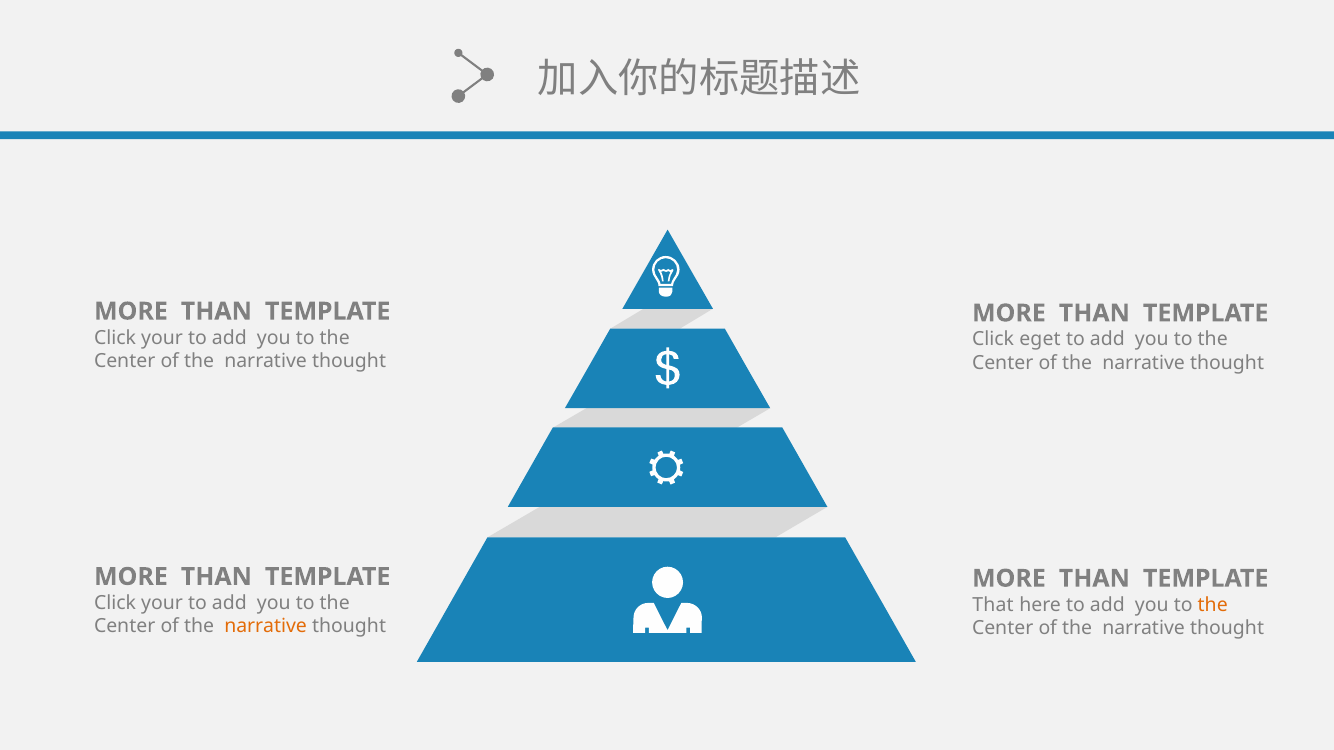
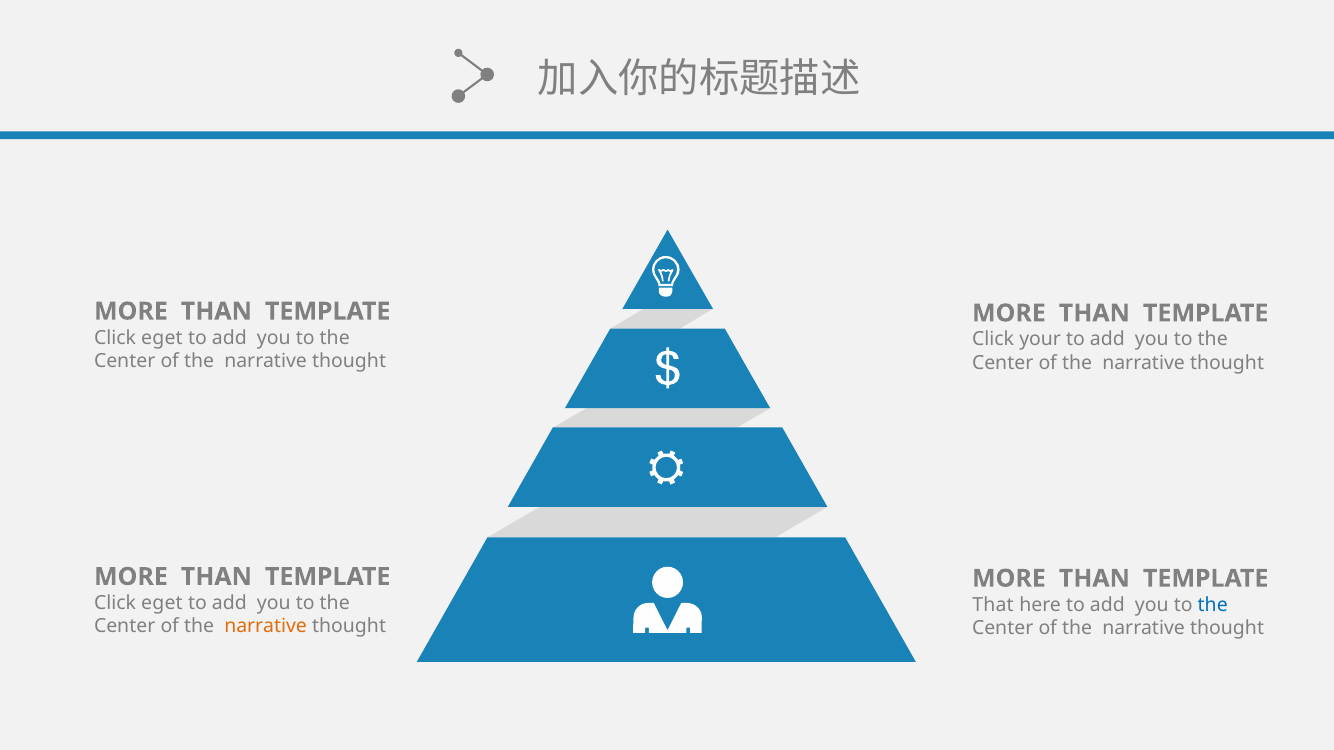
your at (162, 338): your -> eget
eget: eget -> your
your at (162, 603): your -> eget
the at (1213, 605) colour: orange -> blue
